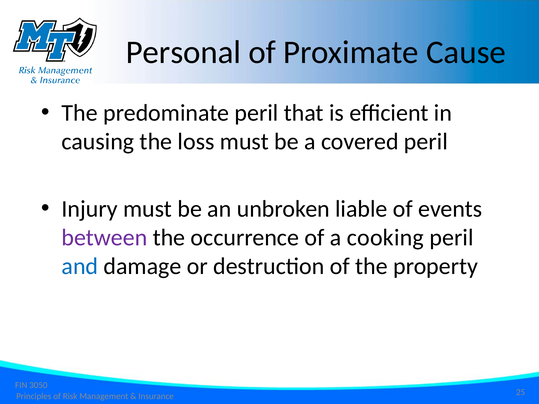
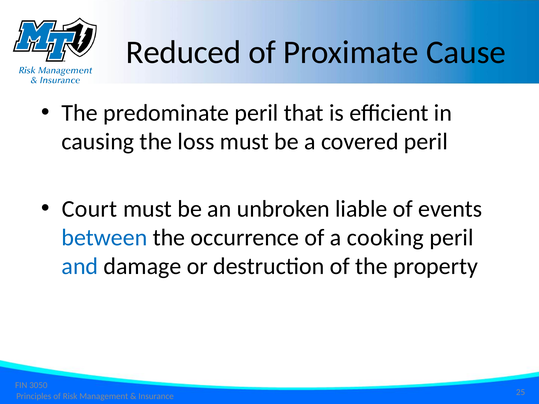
Personal: Personal -> Reduced
Injury: Injury -> Court
between colour: purple -> blue
